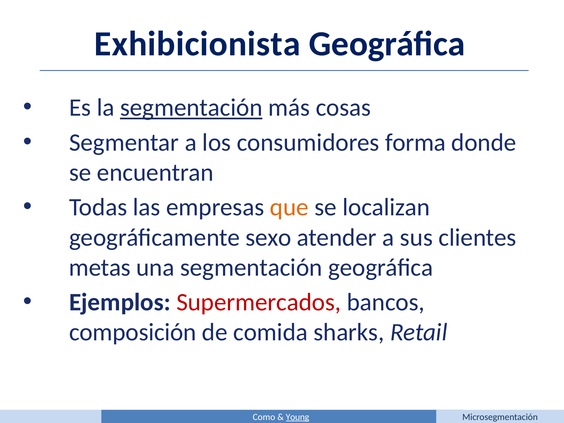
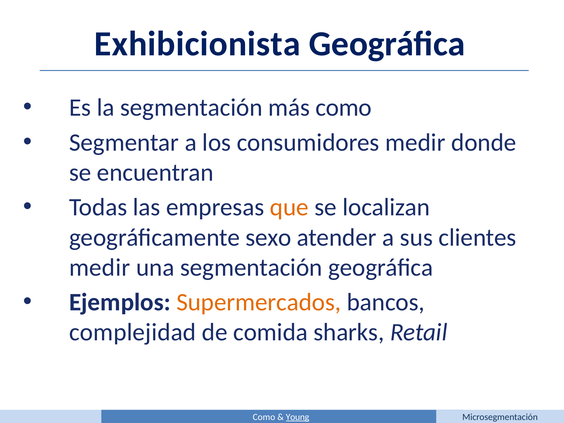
segmentación at (191, 108) underline: present -> none
más cosas: cosas -> como
consumidores forma: forma -> medir
metas at (100, 268): metas -> medir
Supermercados colour: red -> orange
composición: composición -> complejidad
